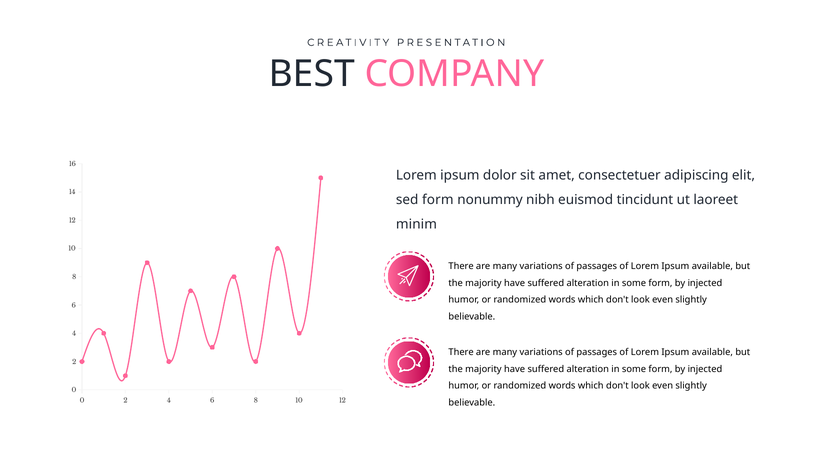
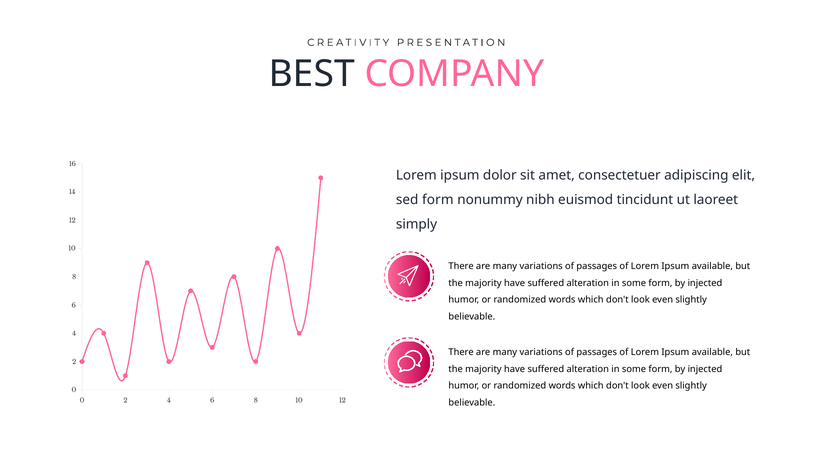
minim: minim -> simply
